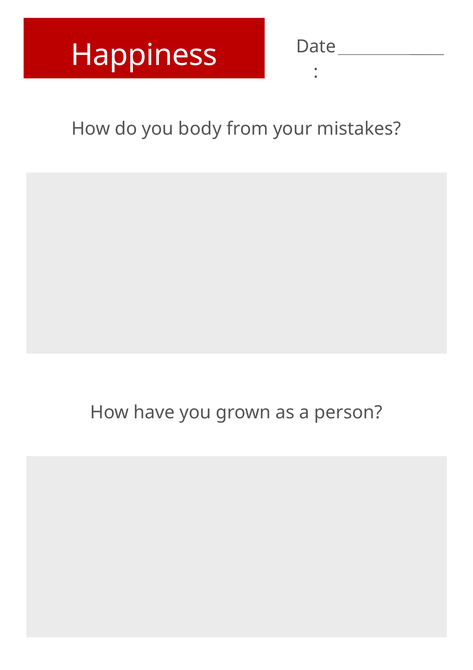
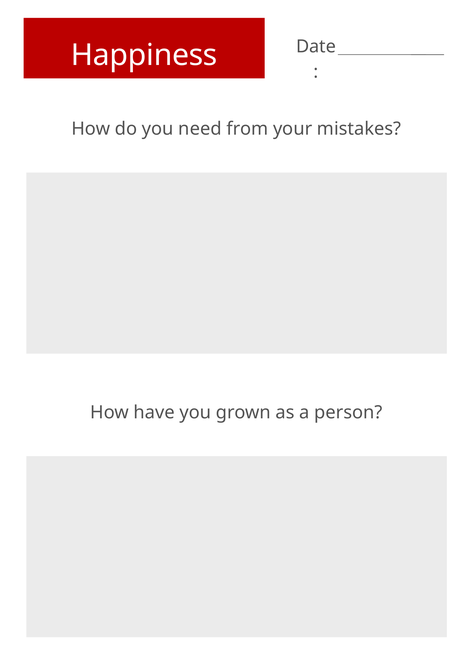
body: body -> need
